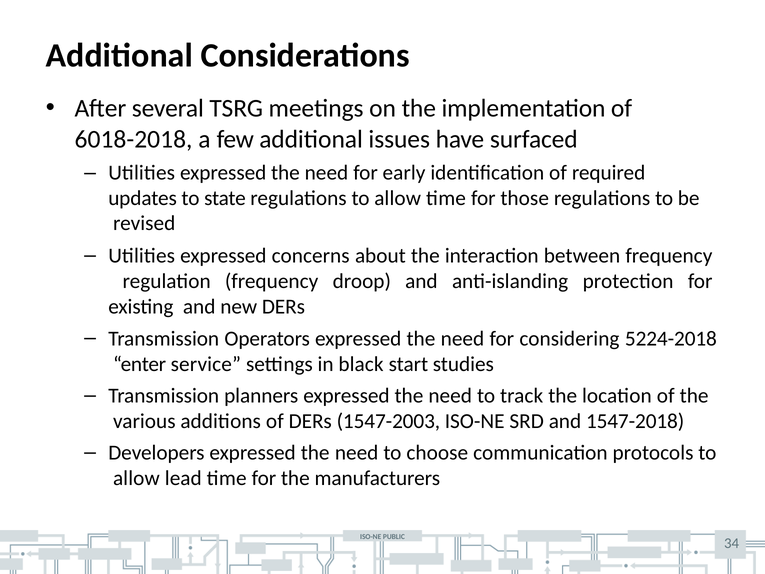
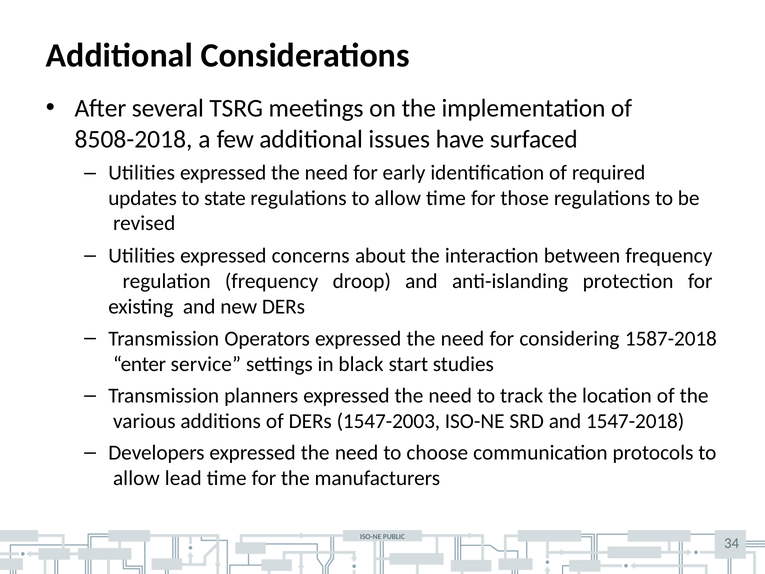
6018-2018: 6018-2018 -> 8508-2018
5224-2018: 5224-2018 -> 1587-2018
